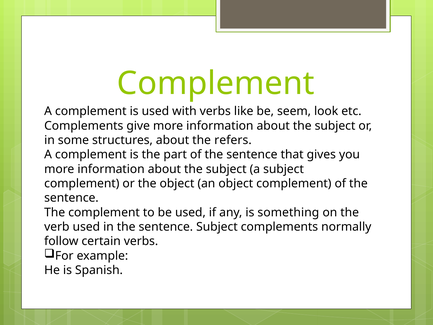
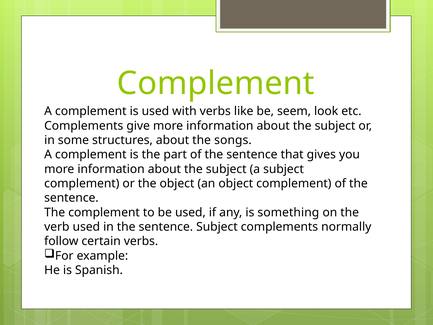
refers: refers -> songs
